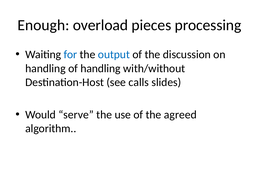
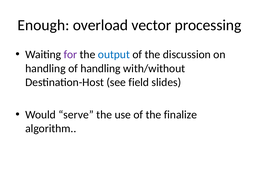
pieces: pieces -> vector
for colour: blue -> purple
calls: calls -> field
agreed: agreed -> finalize
